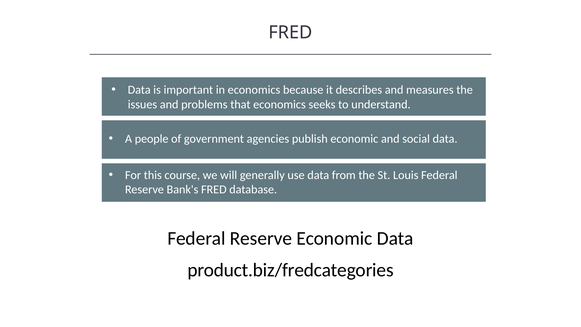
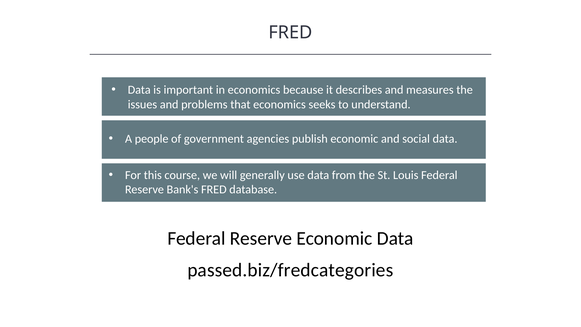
product.biz/fredcategories: product.biz/fredcategories -> passed.biz/fredcategories
